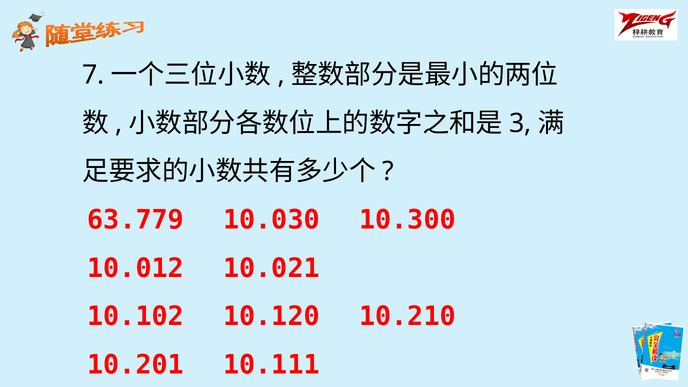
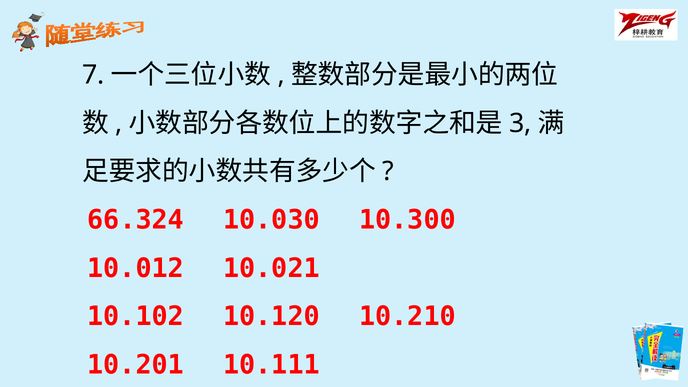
63.779: 63.779 -> 66.324
